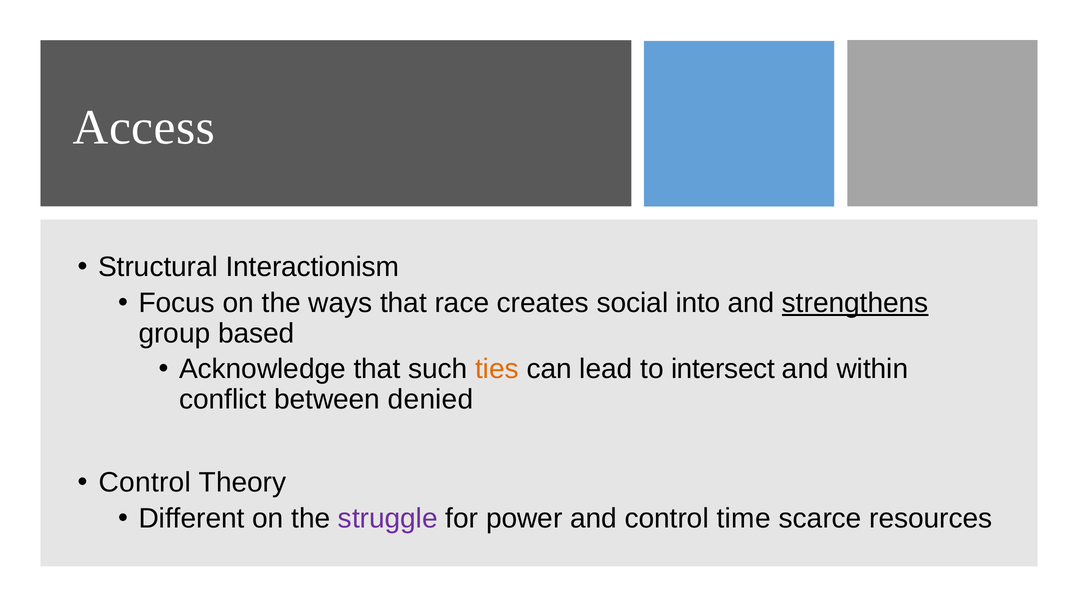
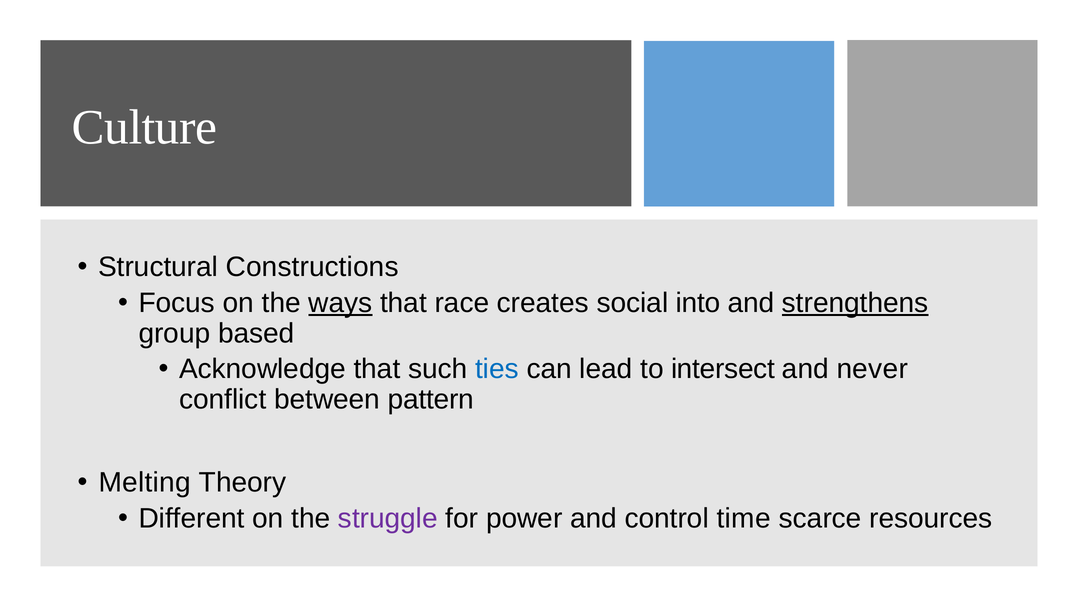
Access: Access -> Culture
Interactionism: Interactionism -> Constructions
ways underline: none -> present
ties colour: orange -> blue
within: within -> never
denied: denied -> pattern
Control at (145, 483): Control -> Melting
